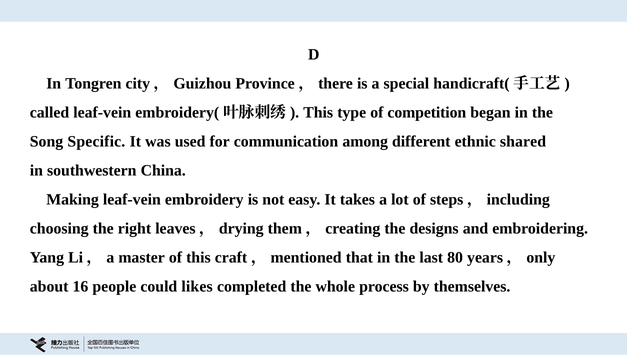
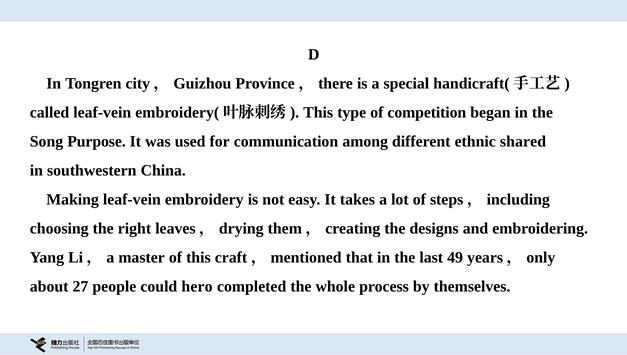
Specific: Specific -> Purpose
80: 80 -> 49
16: 16 -> 27
likes: likes -> hero
